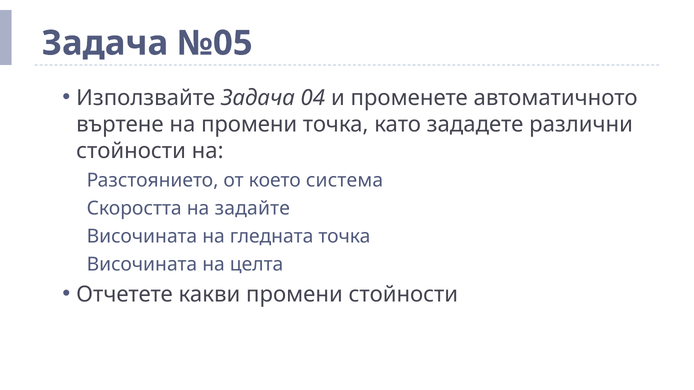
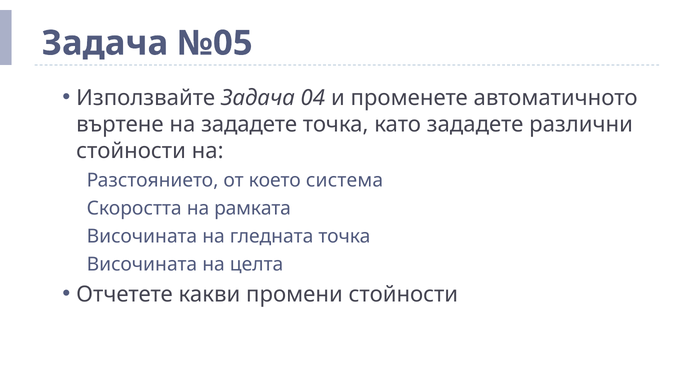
на промени: промени -> зададете
задайте: задайте -> рамката
